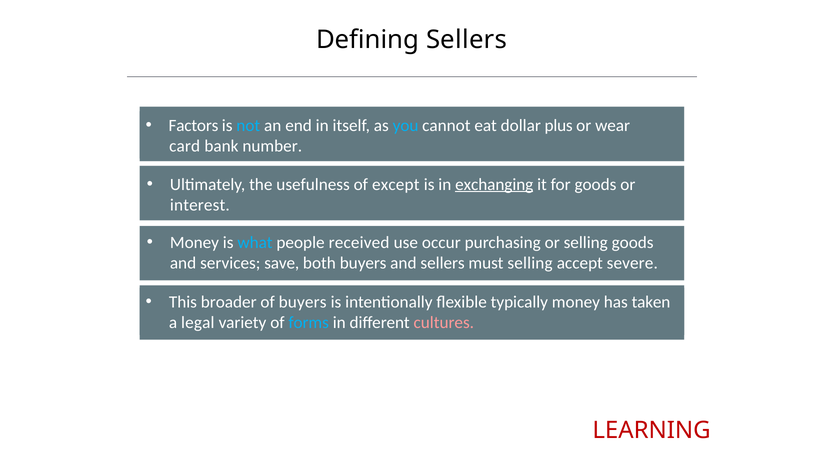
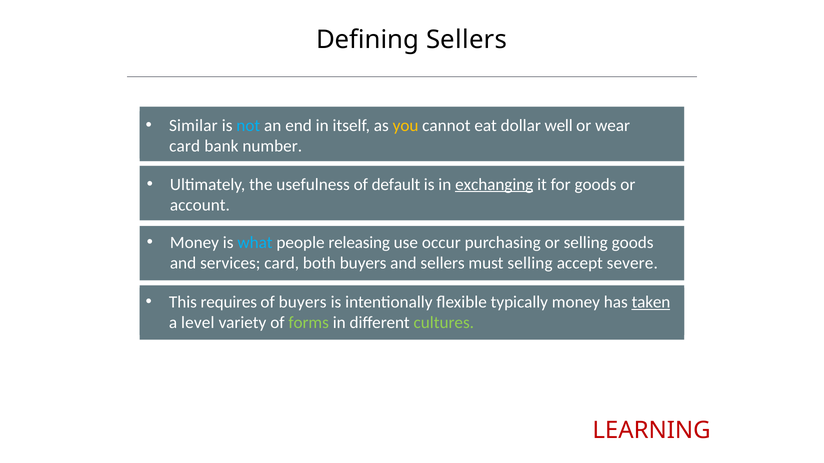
Factors: Factors -> Similar
you colour: light blue -> yellow
plus: plus -> well
except: except -> default
interest: interest -> account
received: received -> releasing
services save: save -> card
broader: broader -> requires
taken underline: none -> present
legal: legal -> level
forms colour: light blue -> light green
cultures colour: pink -> light green
